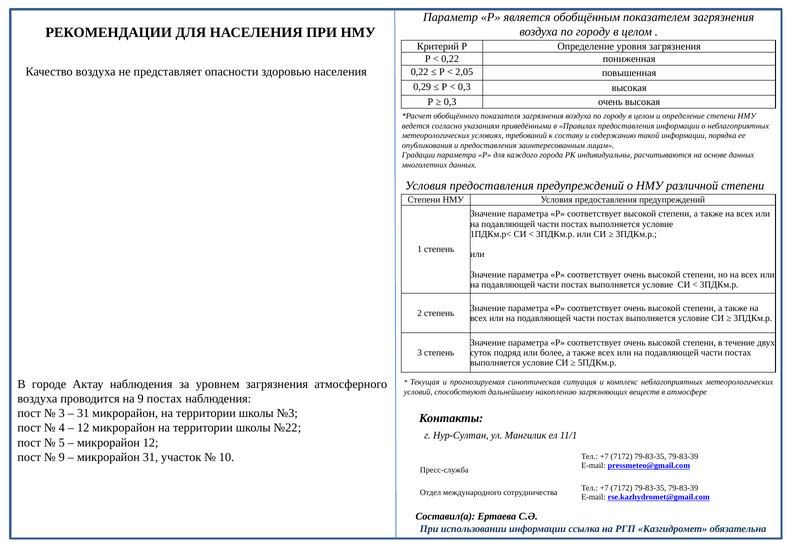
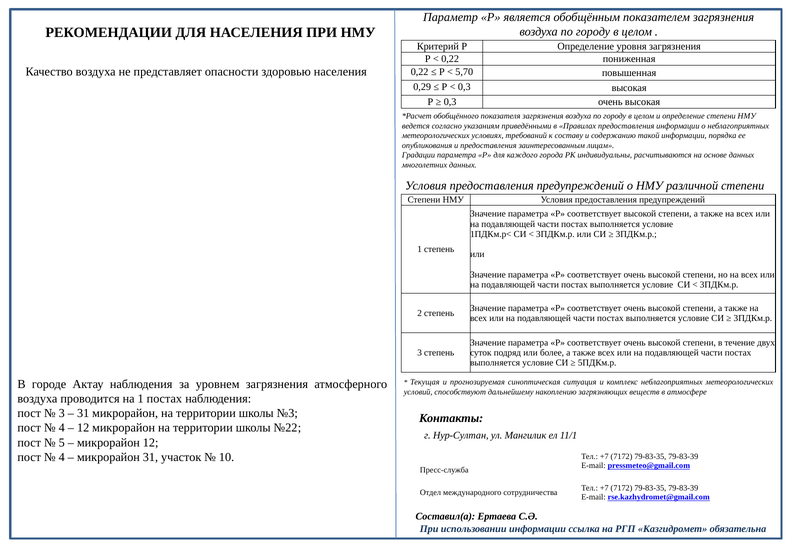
2,05: 2,05 -> 5,70
на 9: 9 -> 1
9 at (62, 457): 9 -> 4
